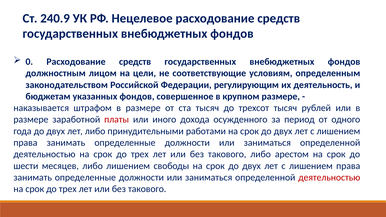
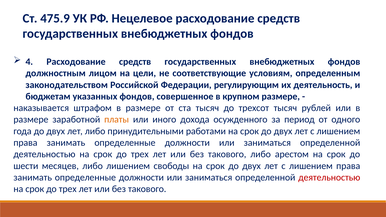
240.9: 240.9 -> 475.9
0: 0 -> 4
платы colour: red -> orange
